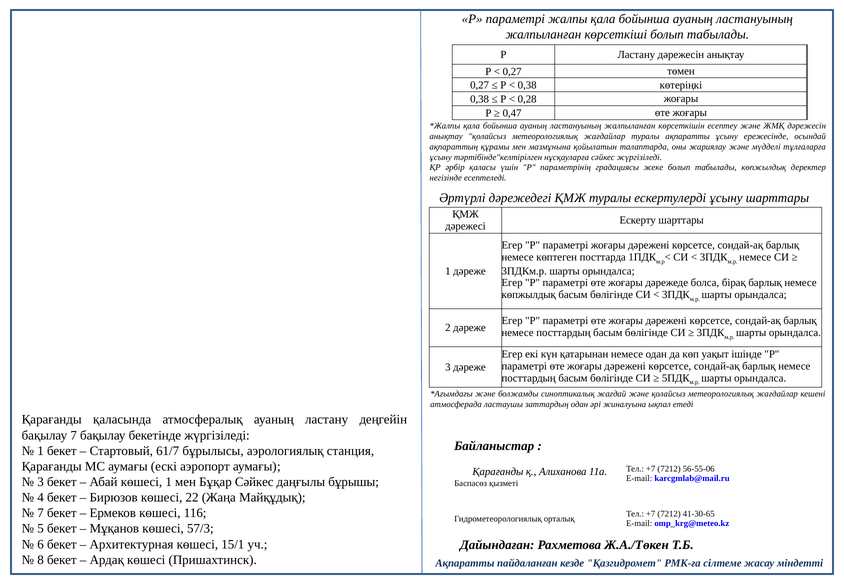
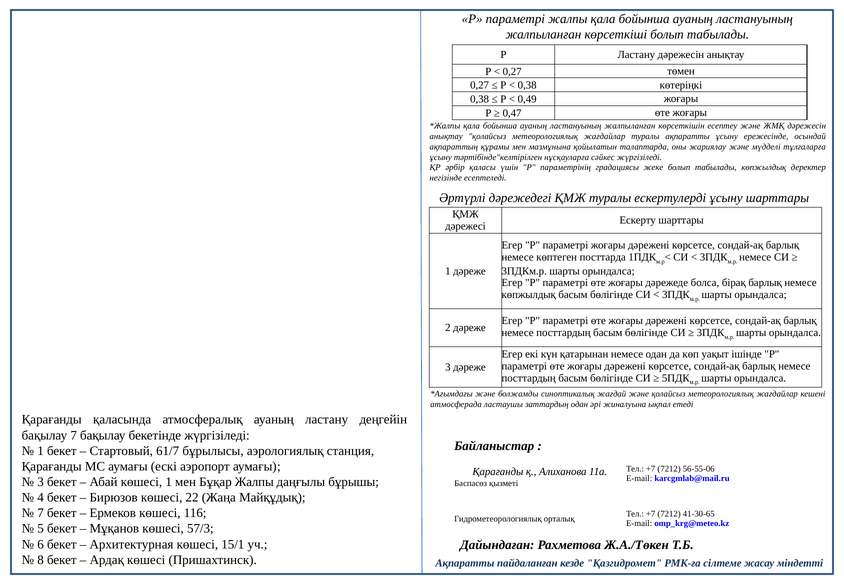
0,28: 0,28 -> 0,49
Бұқар Сәйкес: Сәйкес -> Жалпы
